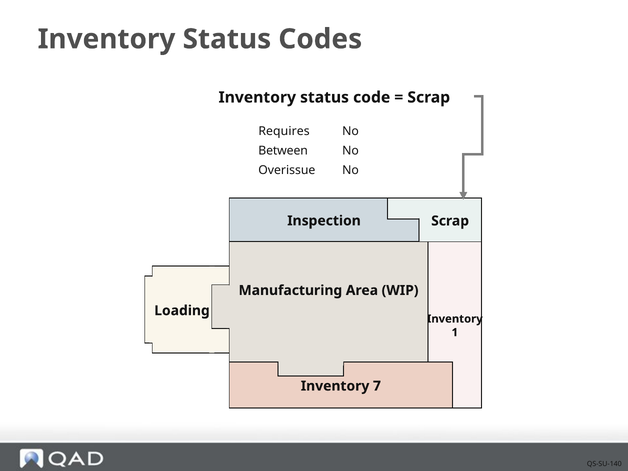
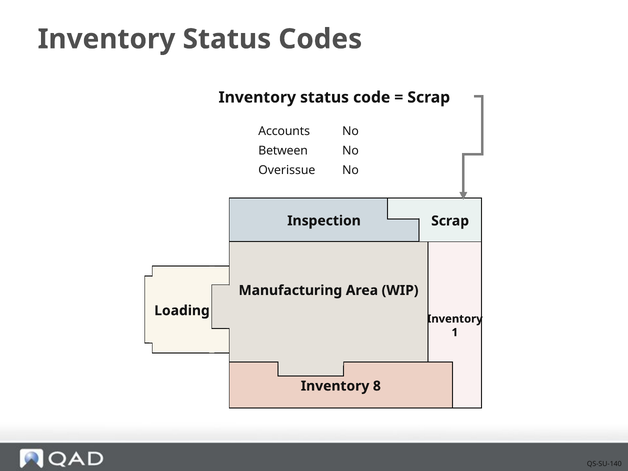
Requires: Requires -> Accounts
7: 7 -> 8
